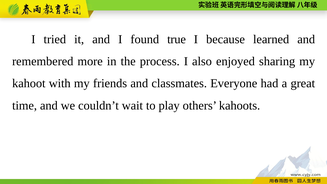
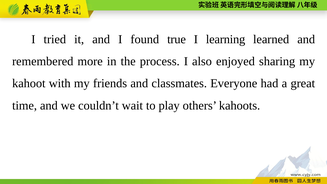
because: because -> learning
